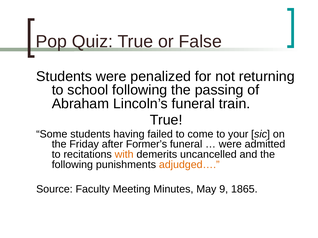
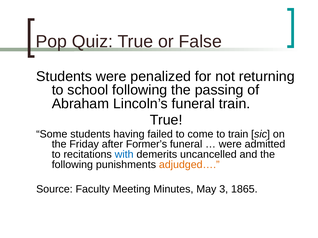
to your: your -> train
with colour: orange -> blue
9: 9 -> 3
